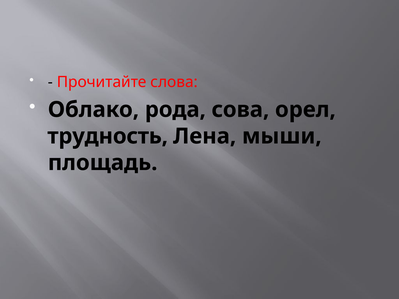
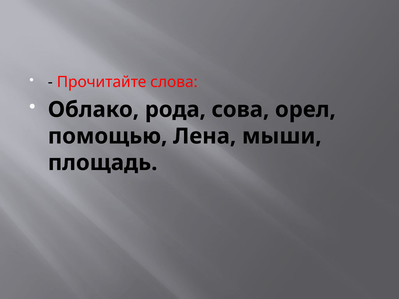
трудность: трудность -> помощью
